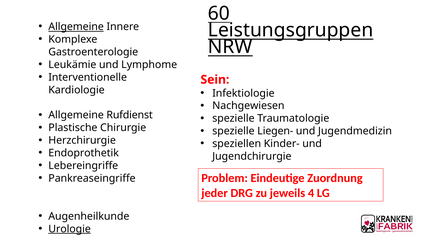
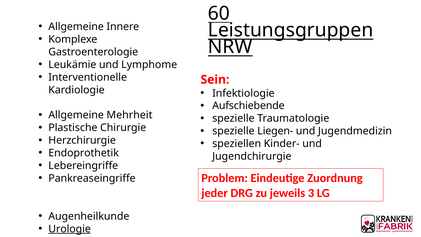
Allgemeine at (76, 27) underline: present -> none
Nachgewiesen: Nachgewiesen -> Aufschiebende
Rufdienst: Rufdienst -> Mehrheit
4: 4 -> 3
